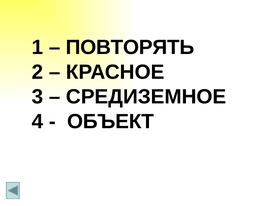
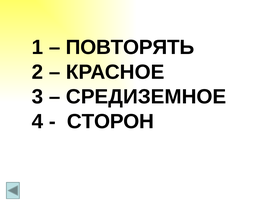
ОБЪЕКТ: ОБЪЕКТ -> СТОРОН
